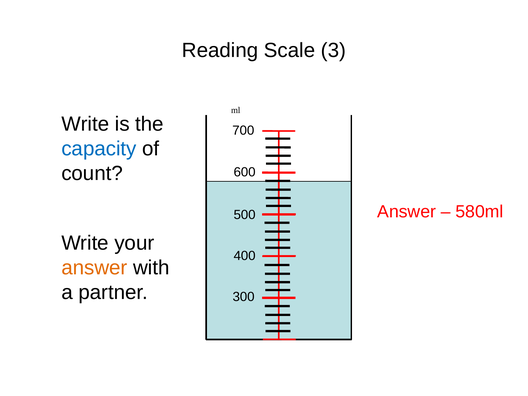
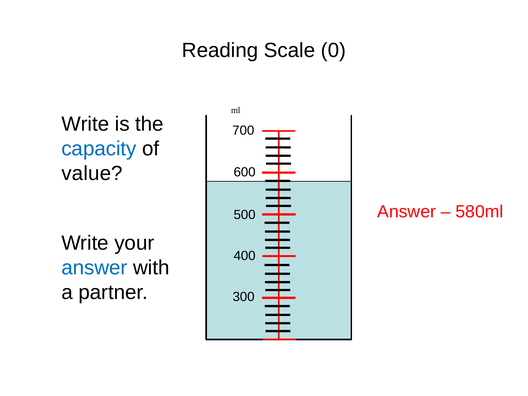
3: 3 -> 0
count: count -> value
answer at (94, 268) colour: orange -> blue
